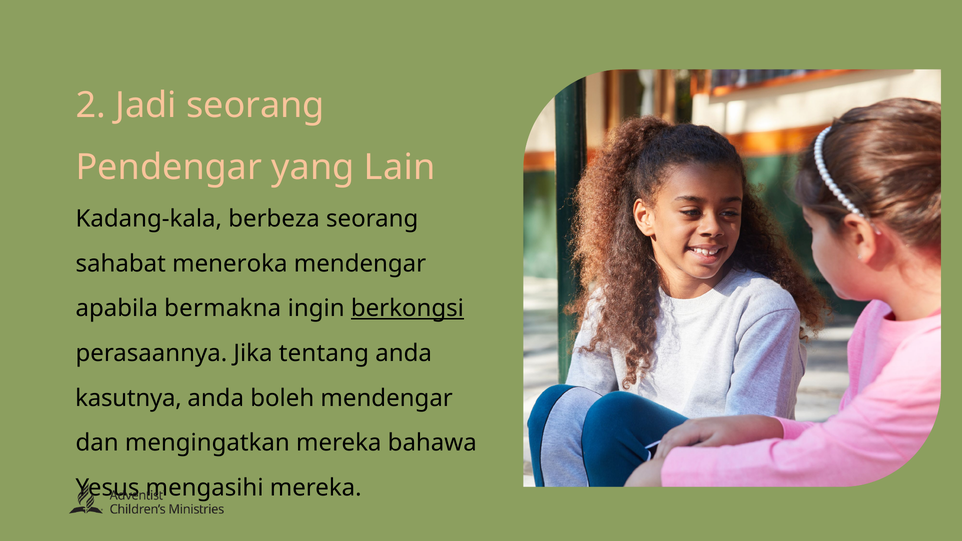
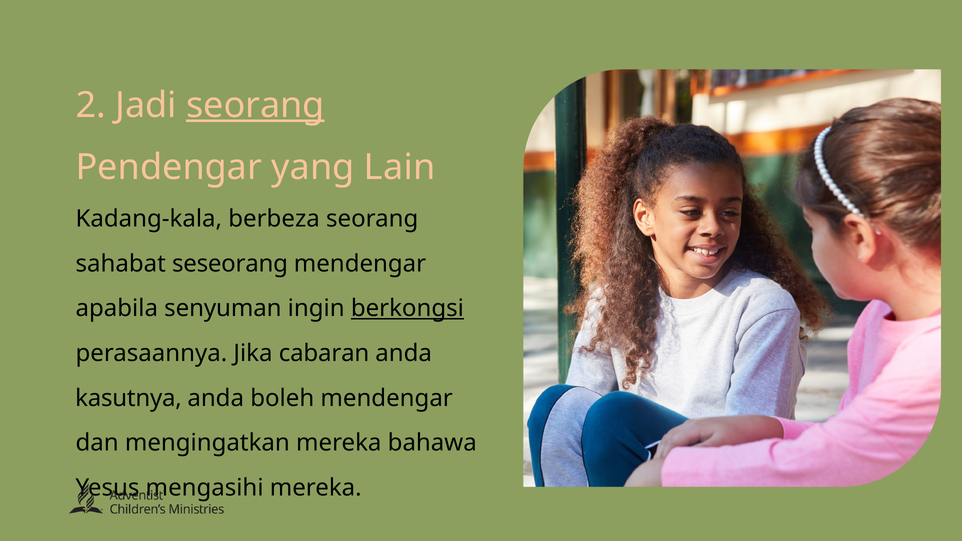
seorang at (255, 105) underline: none -> present
meneroka: meneroka -> seseorang
bermakna: bermakna -> senyuman
tentang: tentang -> cabaran
